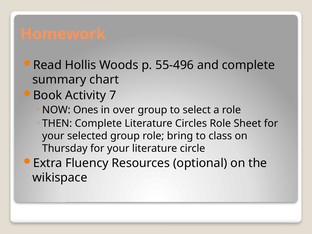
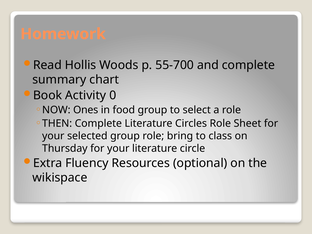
55-496: 55-496 -> 55-700
7: 7 -> 0
over: over -> food
